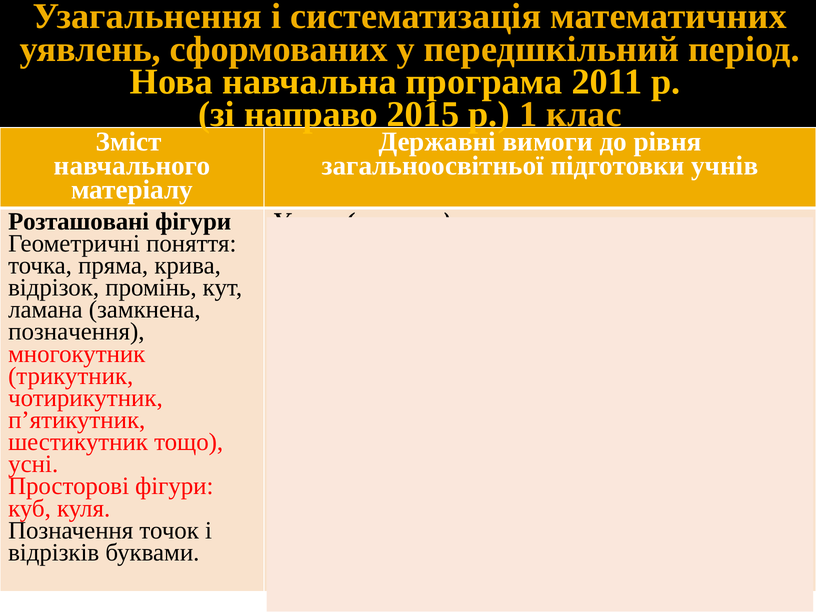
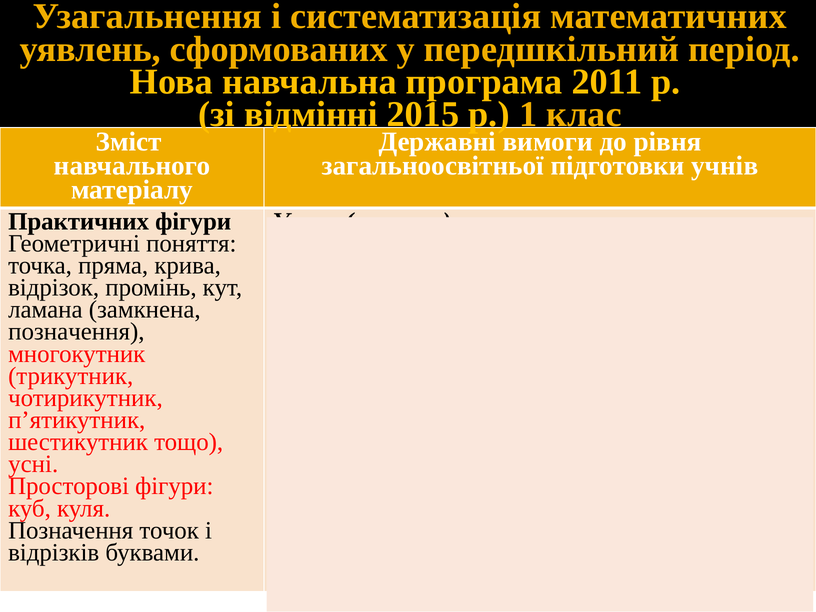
направо: направо -> відмінні
Розташовані: Розташовані -> Практичних
